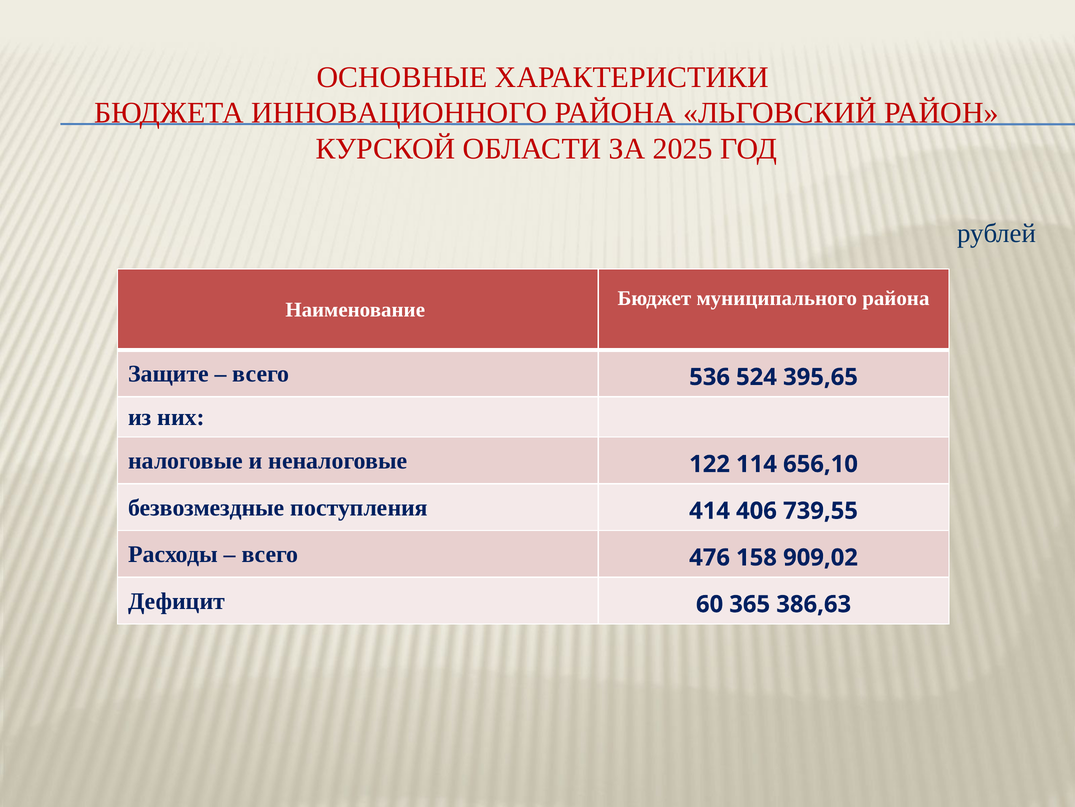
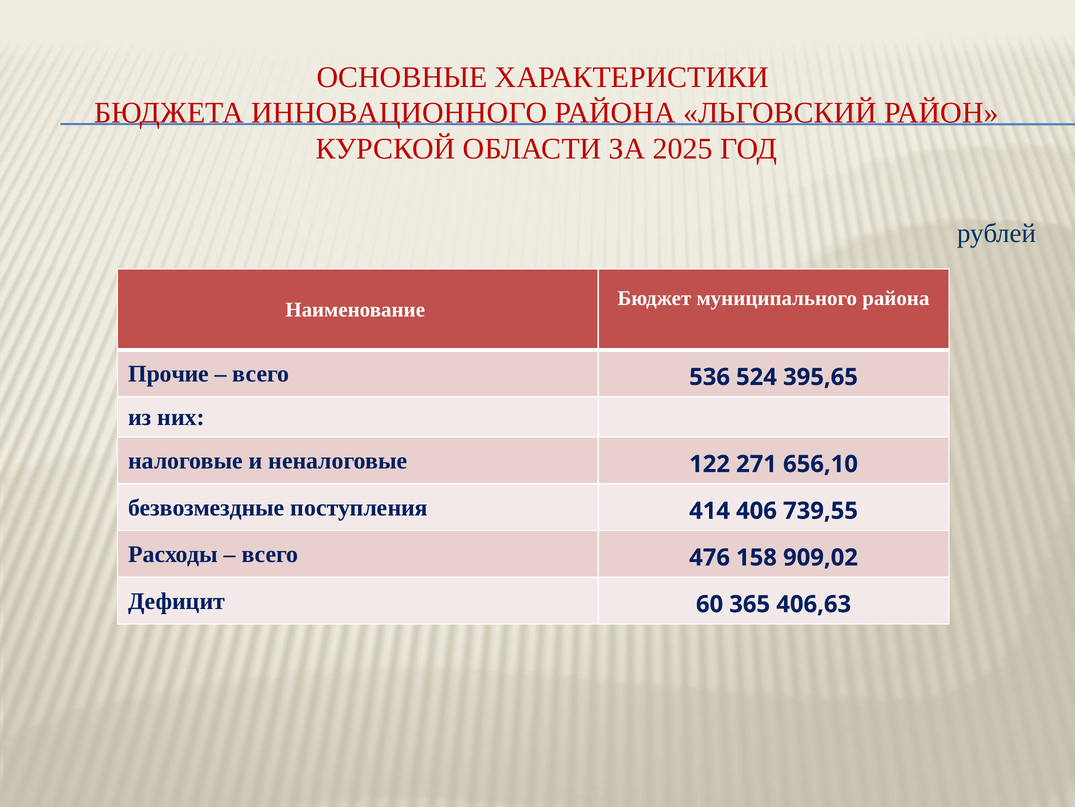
Защите: Защите -> Прочие
114: 114 -> 271
386,63: 386,63 -> 406,63
